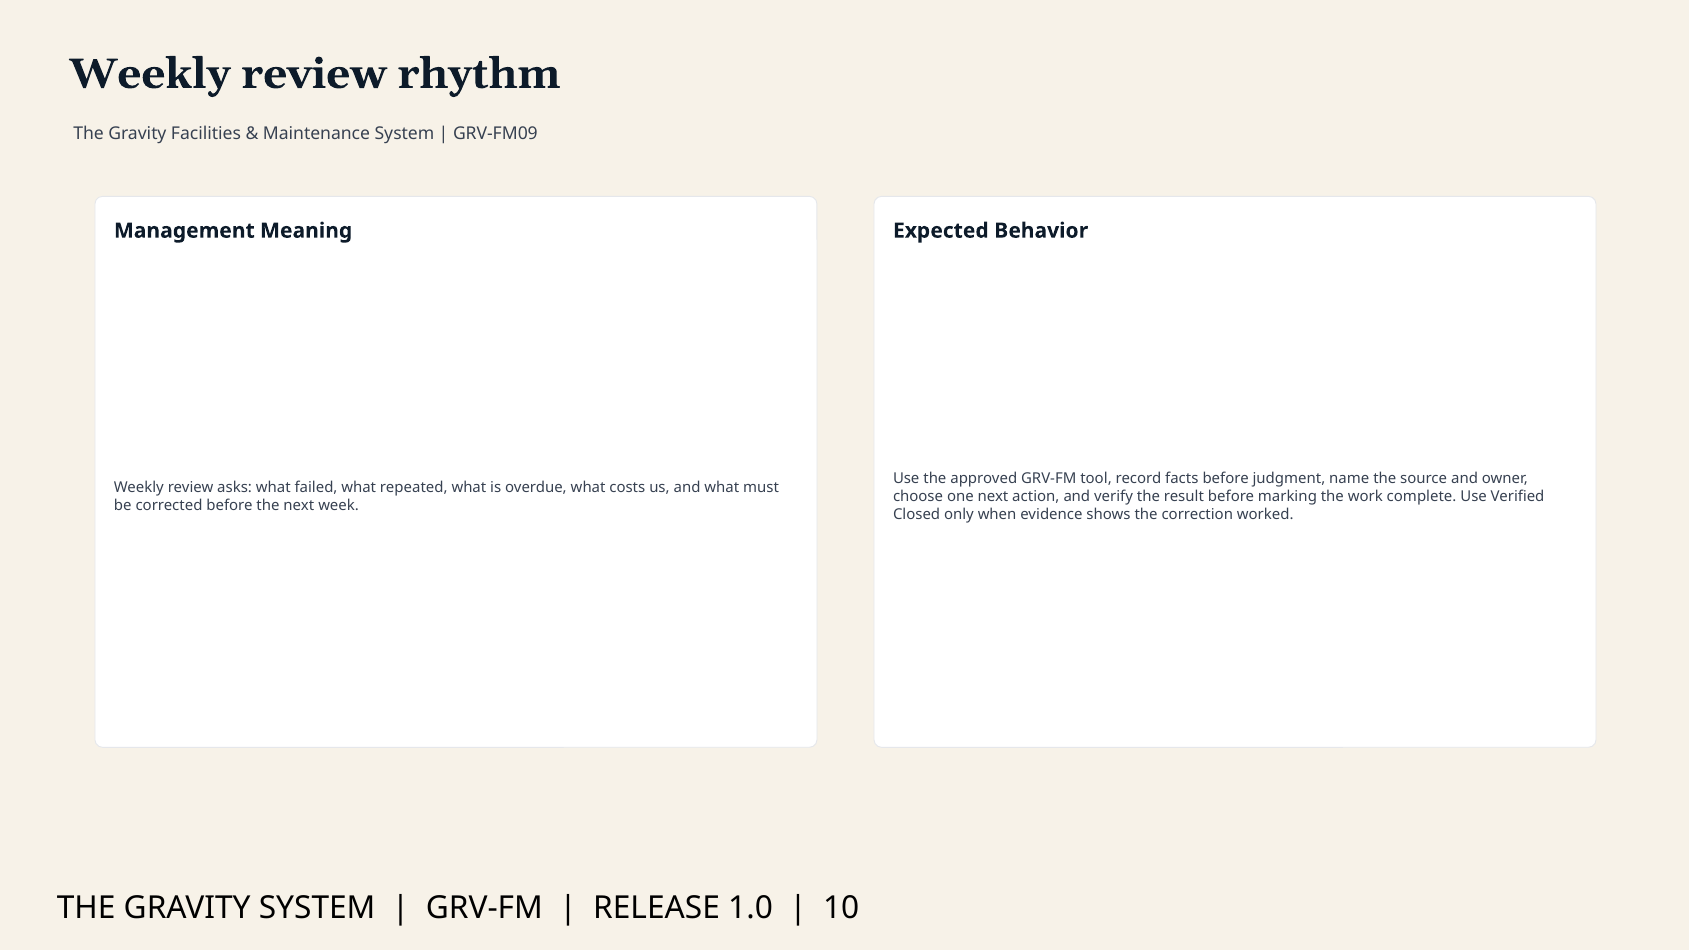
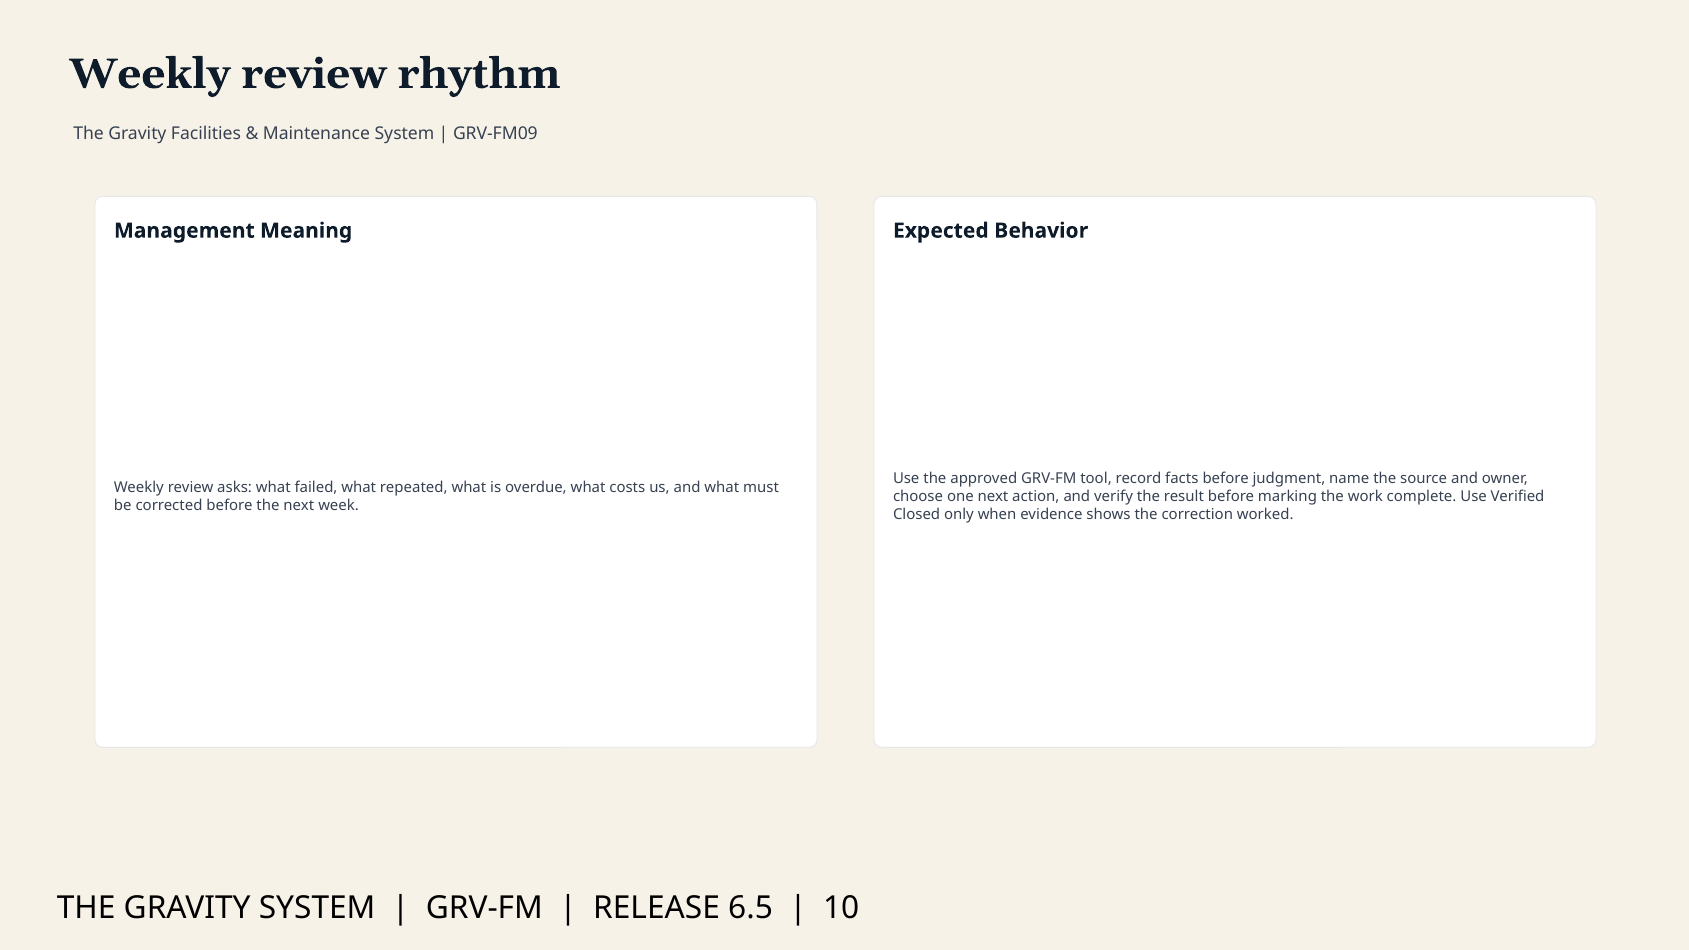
1.0: 1.0 -> 6.5
